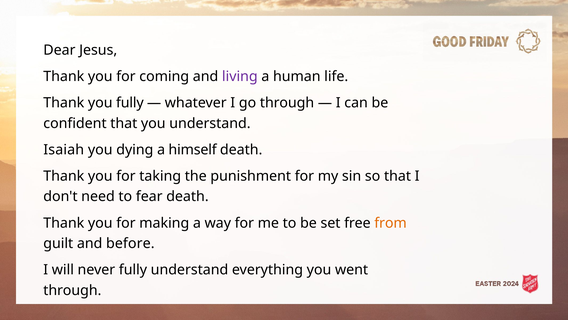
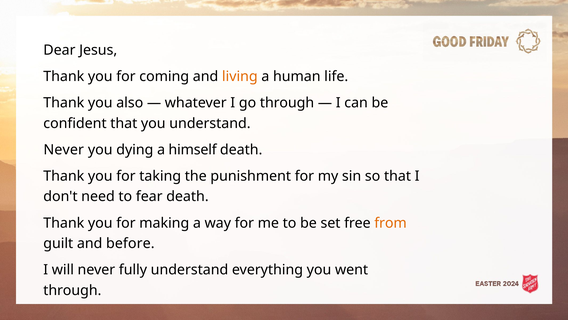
living colour: purple -> orange
you fully: fully -> also
Isaiah at (64, 149): Isaiah -> Never
